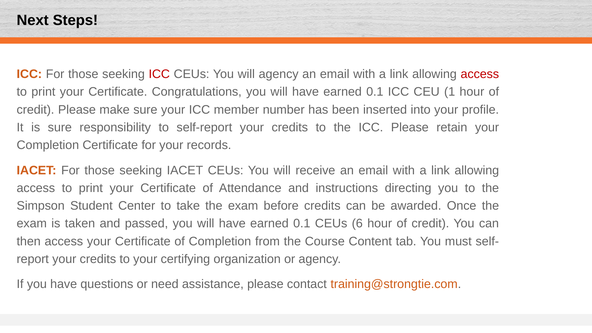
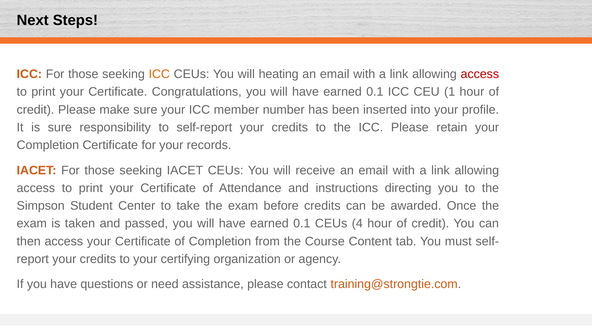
ICC at (159, 74) colour: red -> orange
will agency: agency -> heating
6: 6 -> 4
